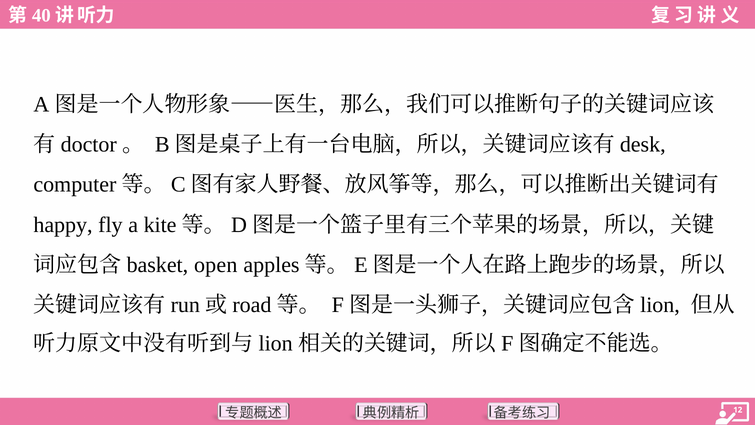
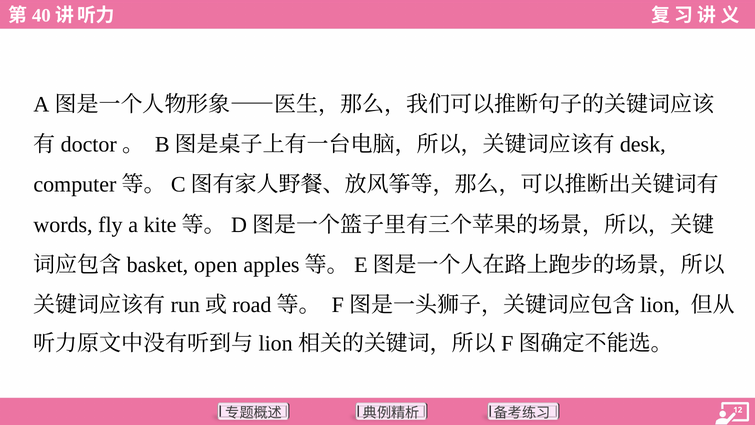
happy: happy -> words
